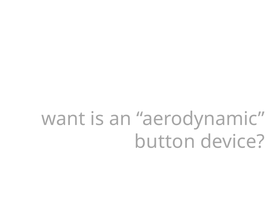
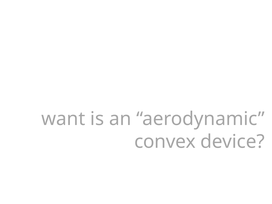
button: button -> convex
